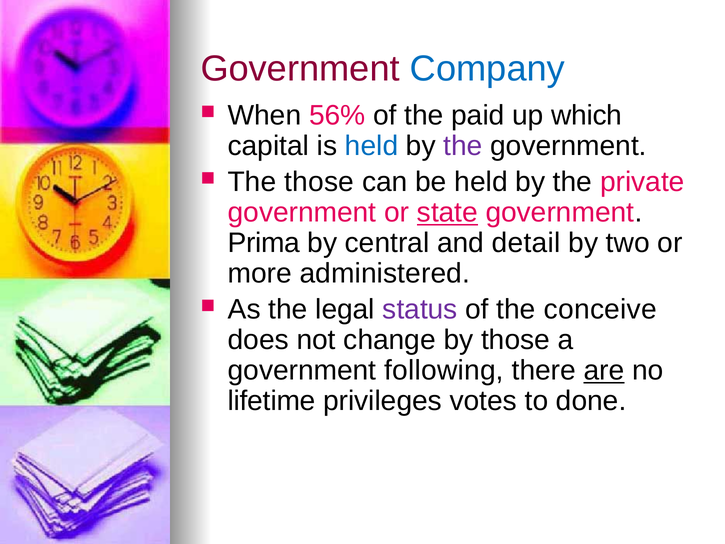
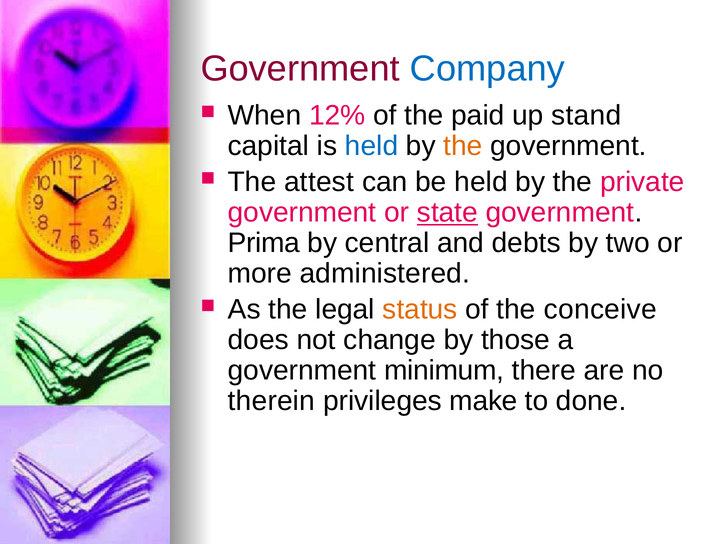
56%: 56% -> 12%
which: which -> stand
the at (463, 146) colour: purple -> orange
The those: those -> attest
detail: detail -> debts
status colour: purple -> orange
following: following -> minimum
are underline: present -> none
lifetime: lifetime -> therein
votes: votes -> make
